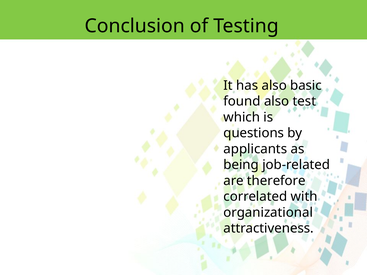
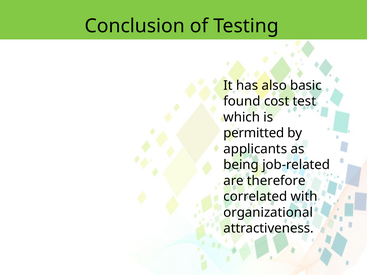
found also: also -> cost
questions: questions -> permitted
